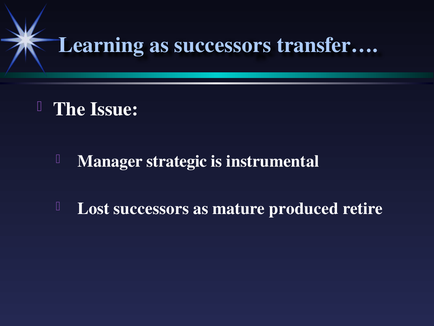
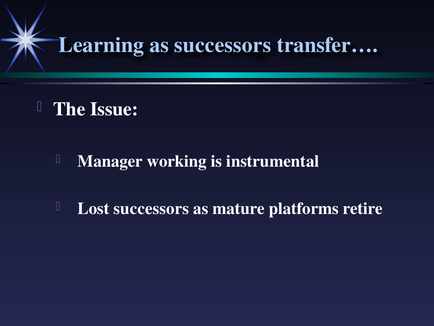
strategic: strategic -> working
produced: produced -> platforms
